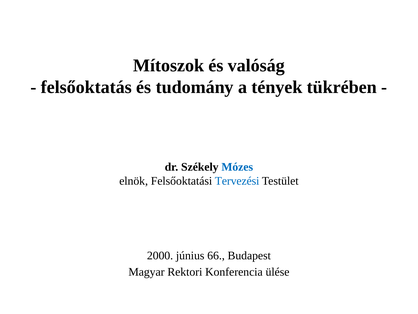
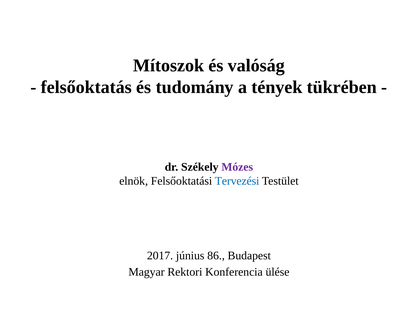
Mózes colour: blue -> purple
2000: 2000 -> 2017
66: 66 -> 86
